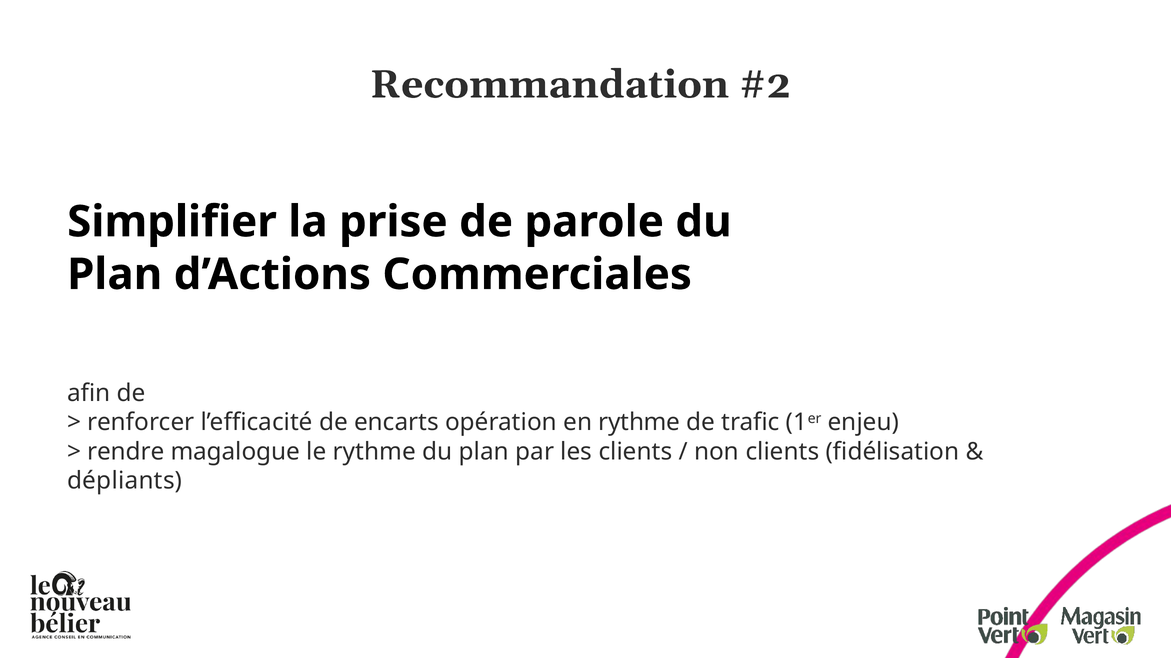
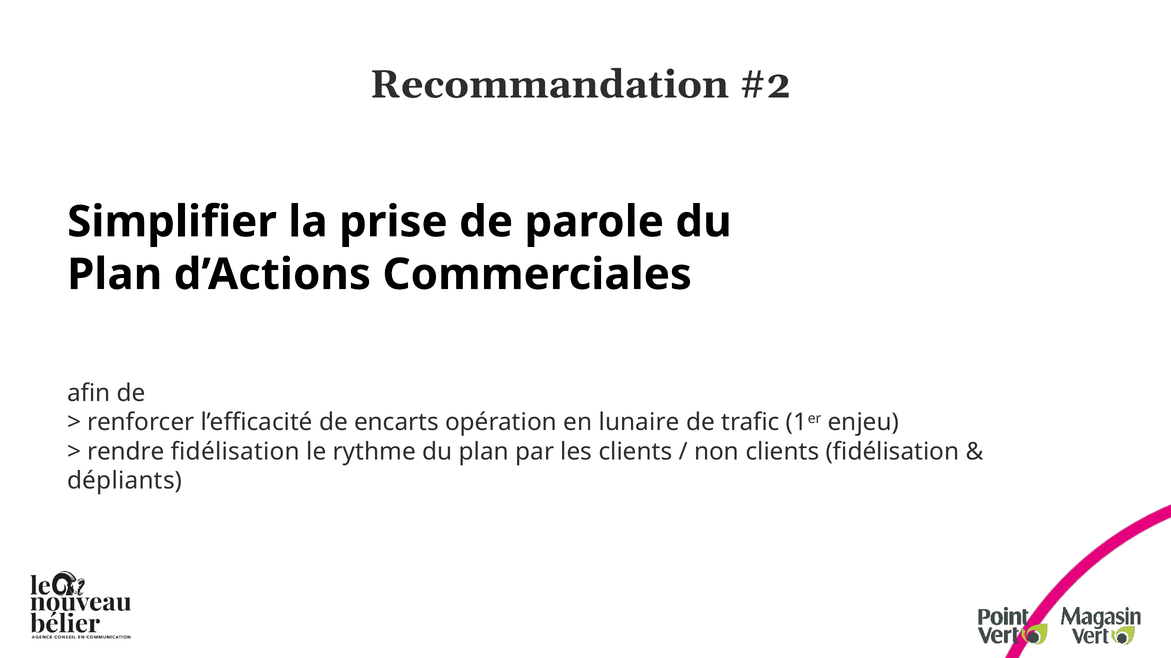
en rythme: rythme -> lunaire
rendre magalogue: magalogue -> fidélisation
